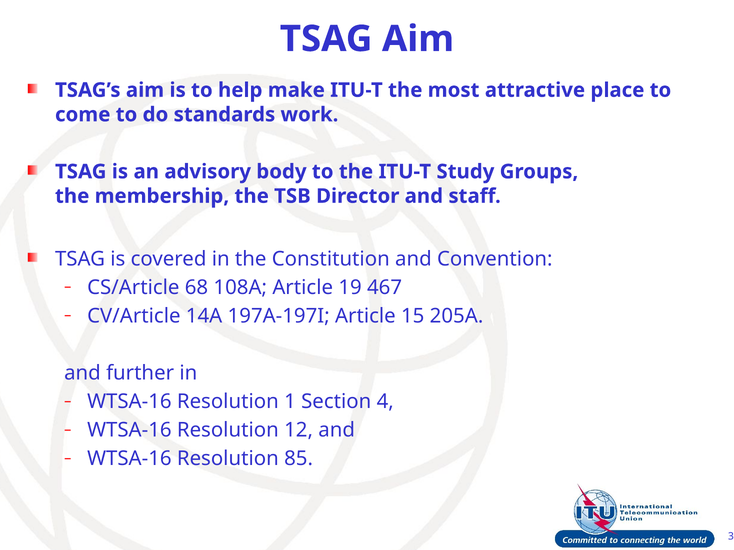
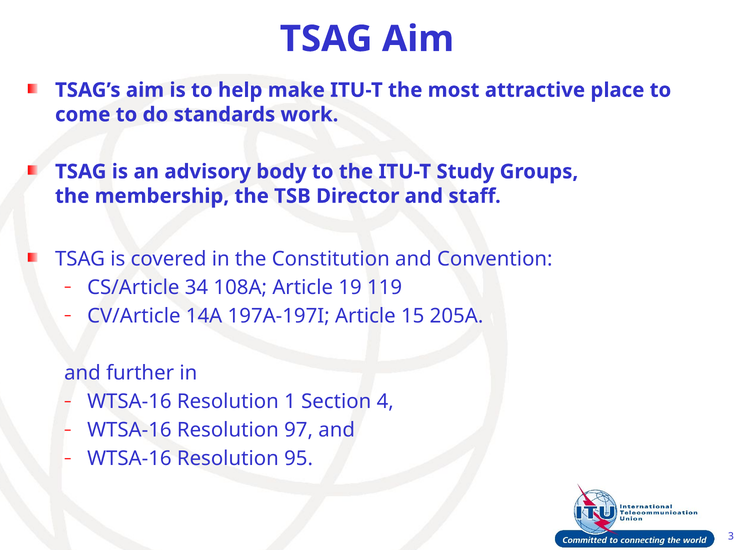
68: 68 -> 34
467: 467 -> 119
12: 12 -> 97
85: 85 -> 95
